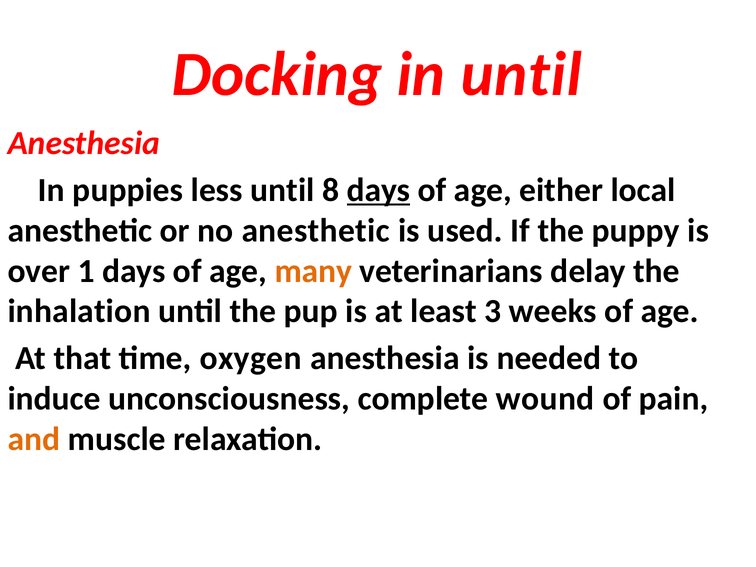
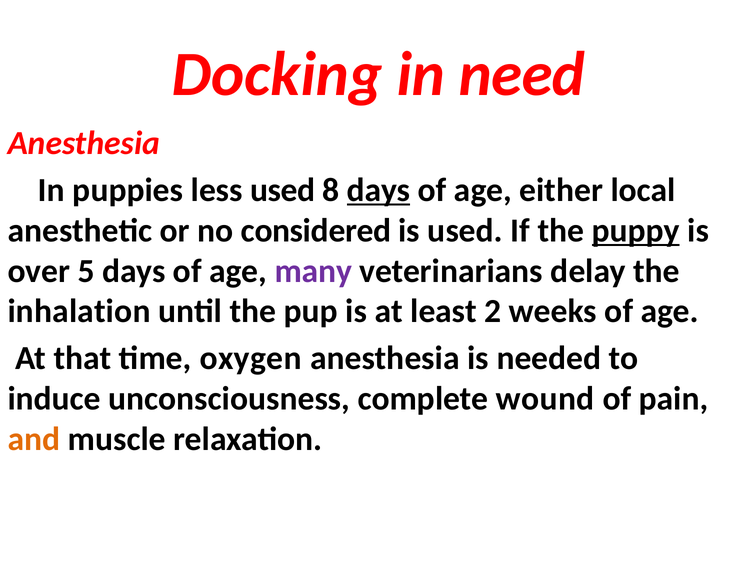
in until: until -> need
less until: until -> used
no anesthetic: anesthetic -> considered
puppy underline: none -> present
1: 1 -> 5
many colour: orange -> purple
3: 3 -> 2
